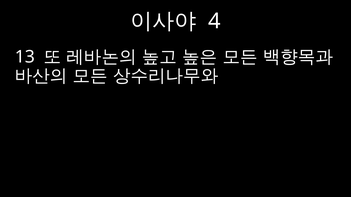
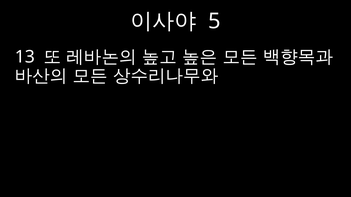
4: 4 -> 5
